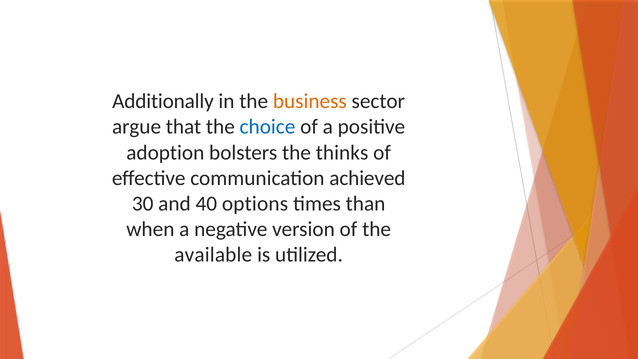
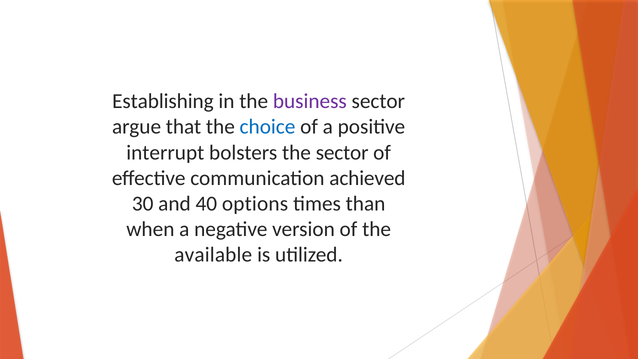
Additionally: Additionally -> Establishing
business colour: orange -> purple
adoption: adoption -> interrupt
the thinks: thinks -> sector
